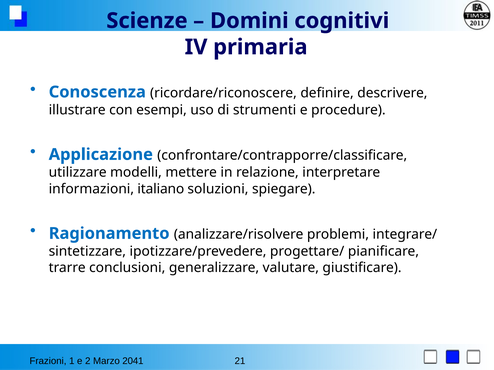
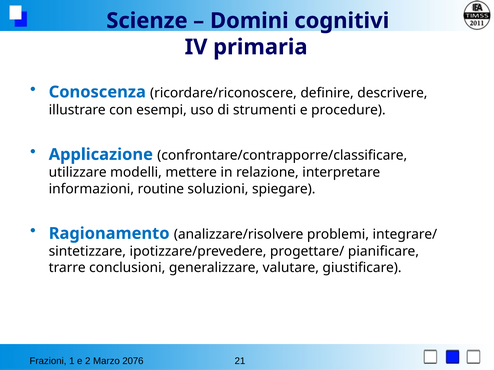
italiano: italiano -> routine
2041: 2041 -> 2076
